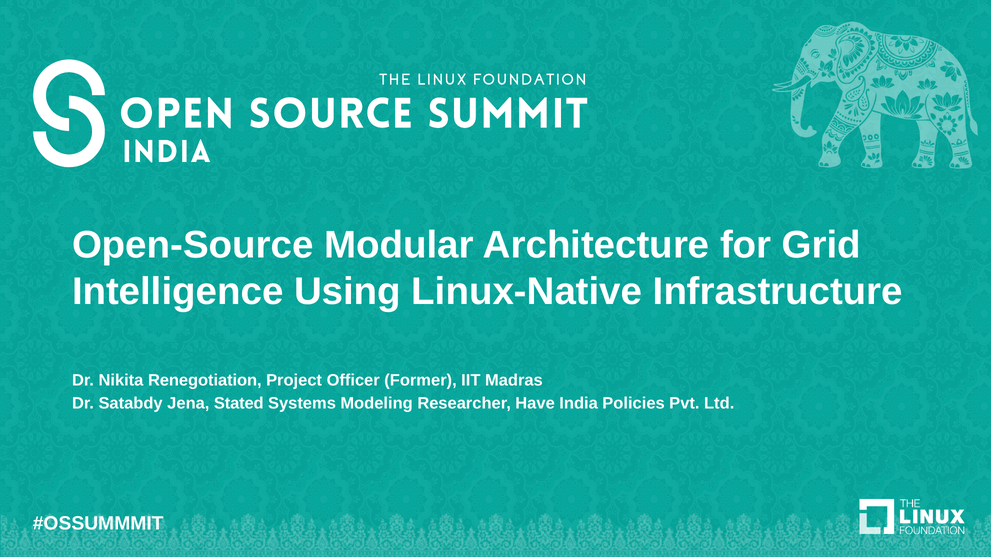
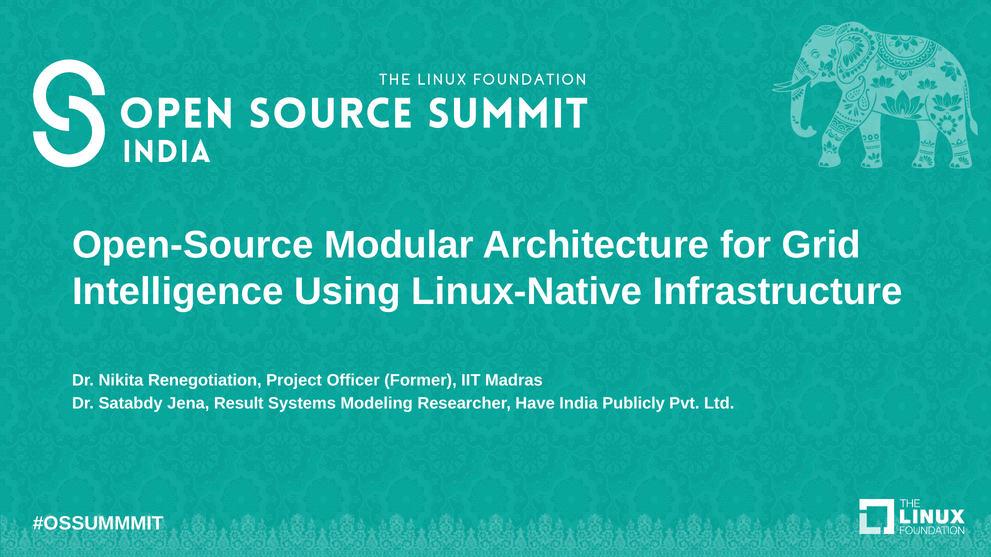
Stated: Stated -> Result
Policies: Policies -> Publicly
